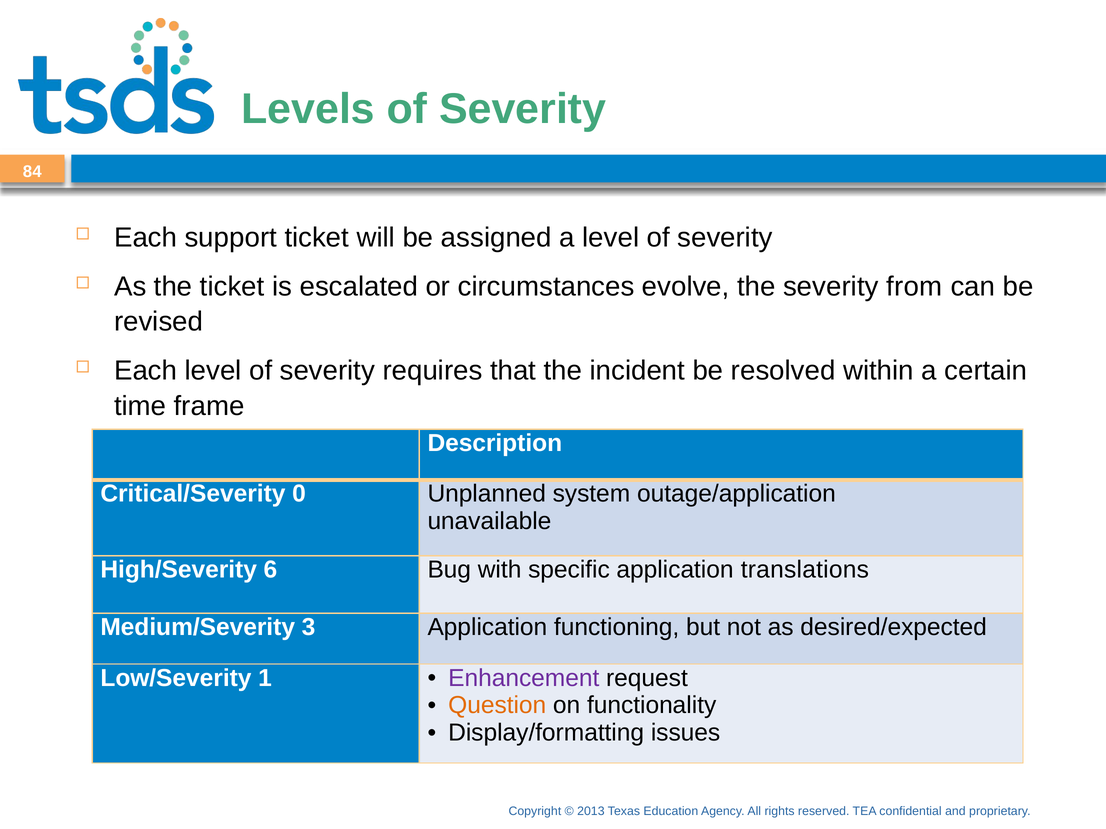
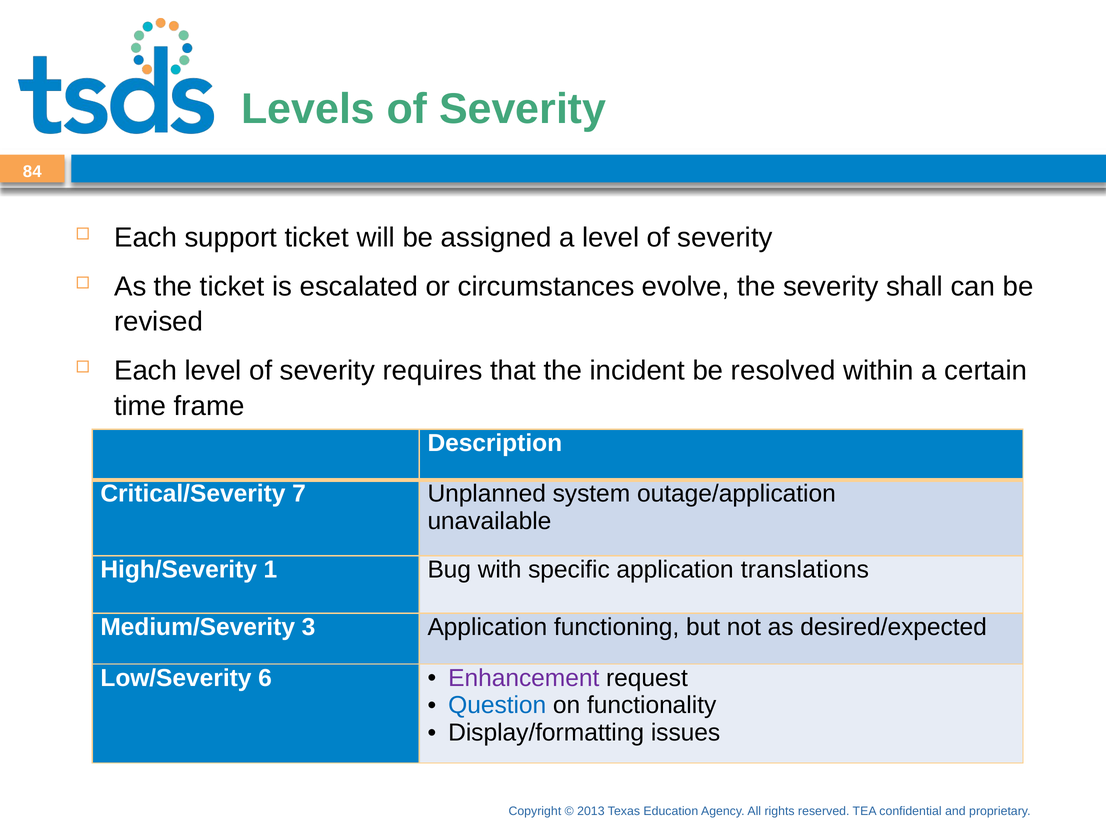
from: from -> shall
0: 0 -> 7
6: 6 -> 1
1: 1 -> 6
Question colour: orange -> blue
